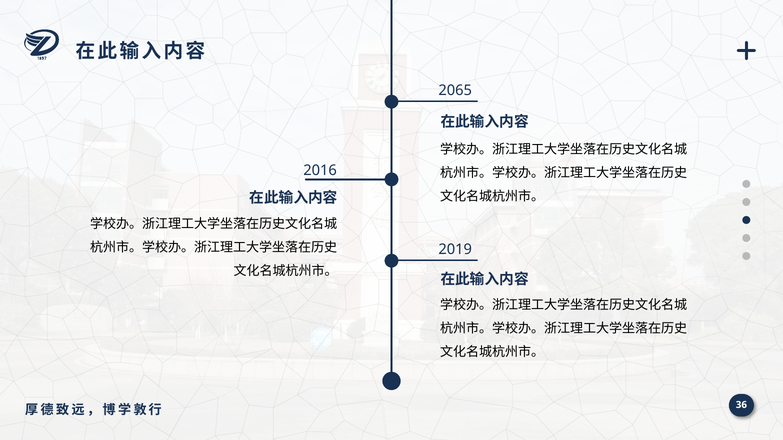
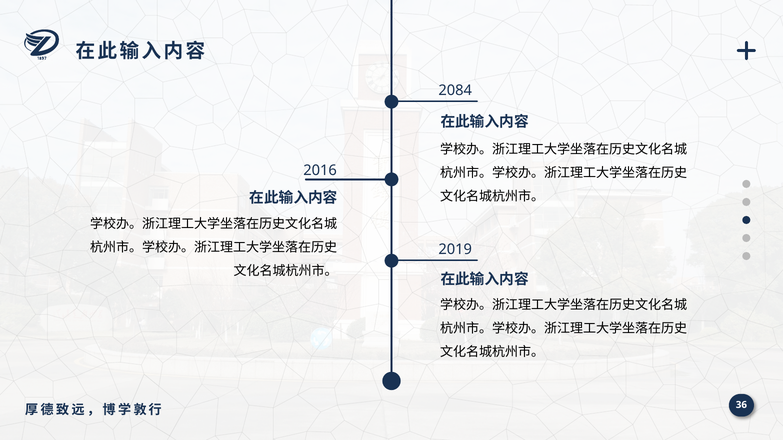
2065: 2065 -> 2084
